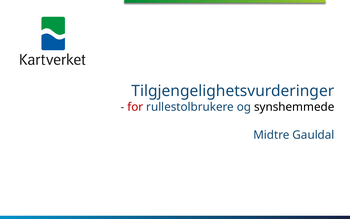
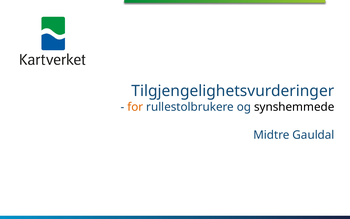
for colour: red -> orange
